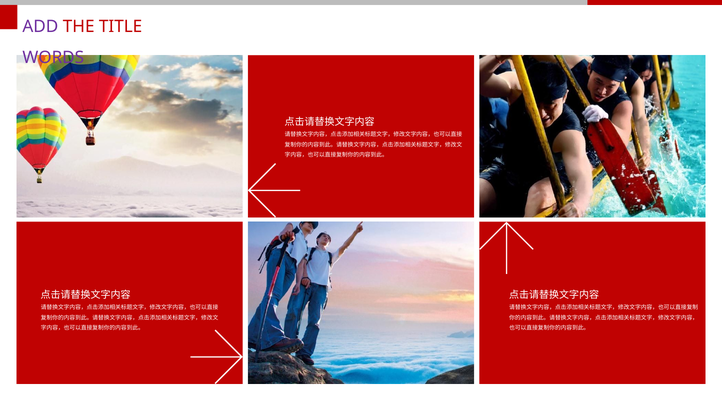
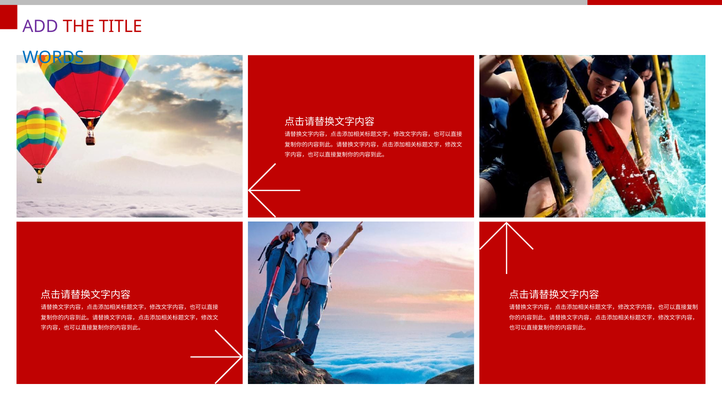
WORDS colour: purple -> blue
